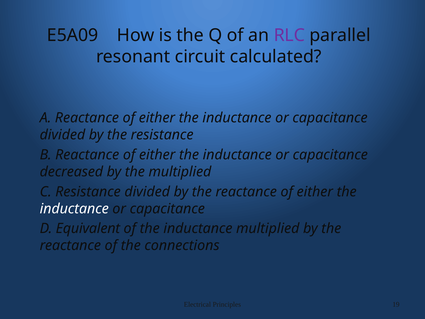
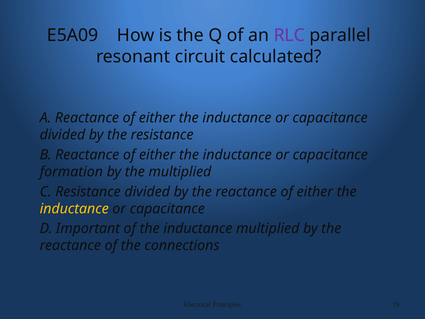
decreased: decreased -> formation
inductance at (74, 209) colour: white -> yellow
Equivalent: Equivalent -> Important
